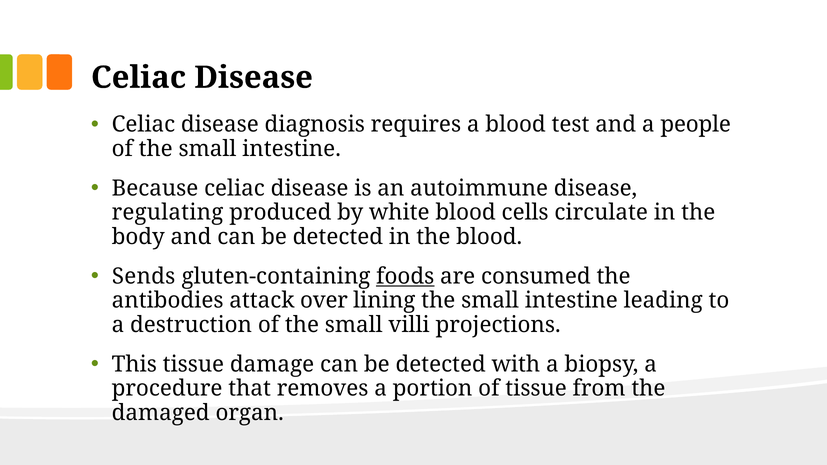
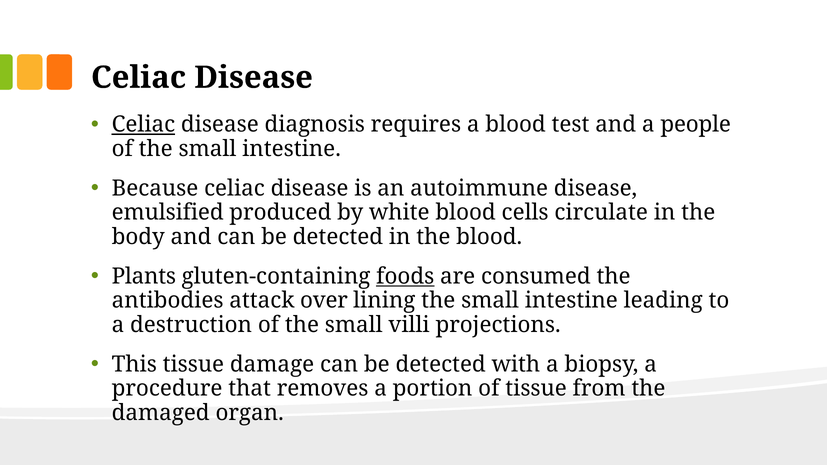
Celiac at (143, 125) underline: none -> present
regulating: regulating -> emulsified
Sends: Sends -> Plants
